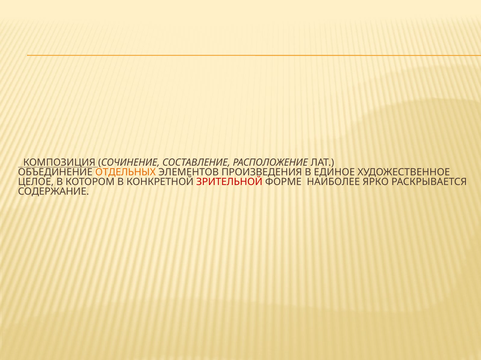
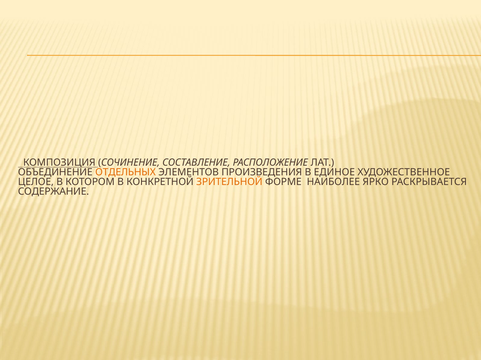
ЗРИТЕЛЬНОЙ colour: red -> orange
